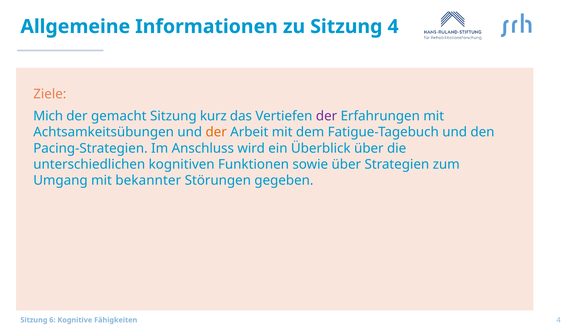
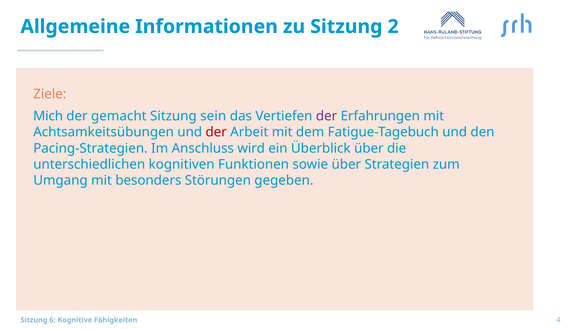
Sitzung 4: 4 -> 2
kurz: kurz -> sein
der at (216, 132) colour: orange -> red
bekannter: bekannter -> besonders
